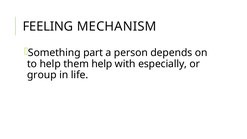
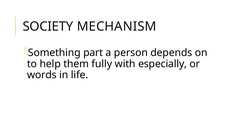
FEELING: FEELING -> SOCIETY
them help: help -> fully
group: group -> words
